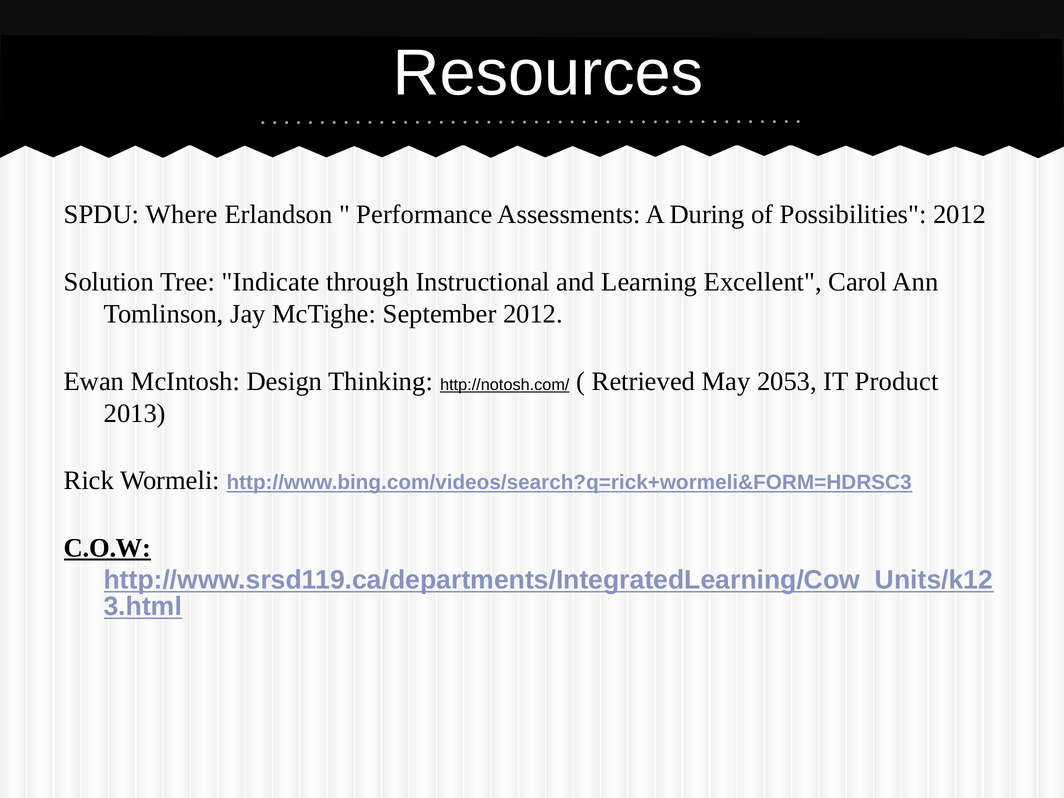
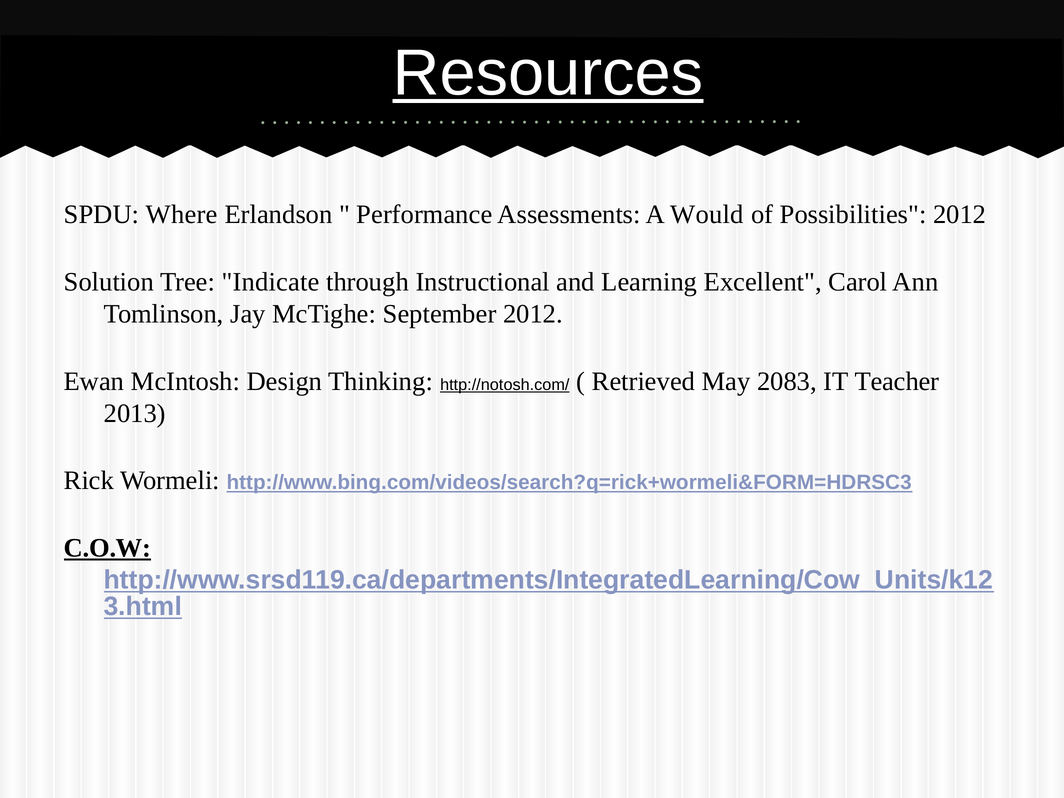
Resources underline: none -> present
During: During -> Would
2053: 2053 -> 2083
Product: Product -> Teacher
